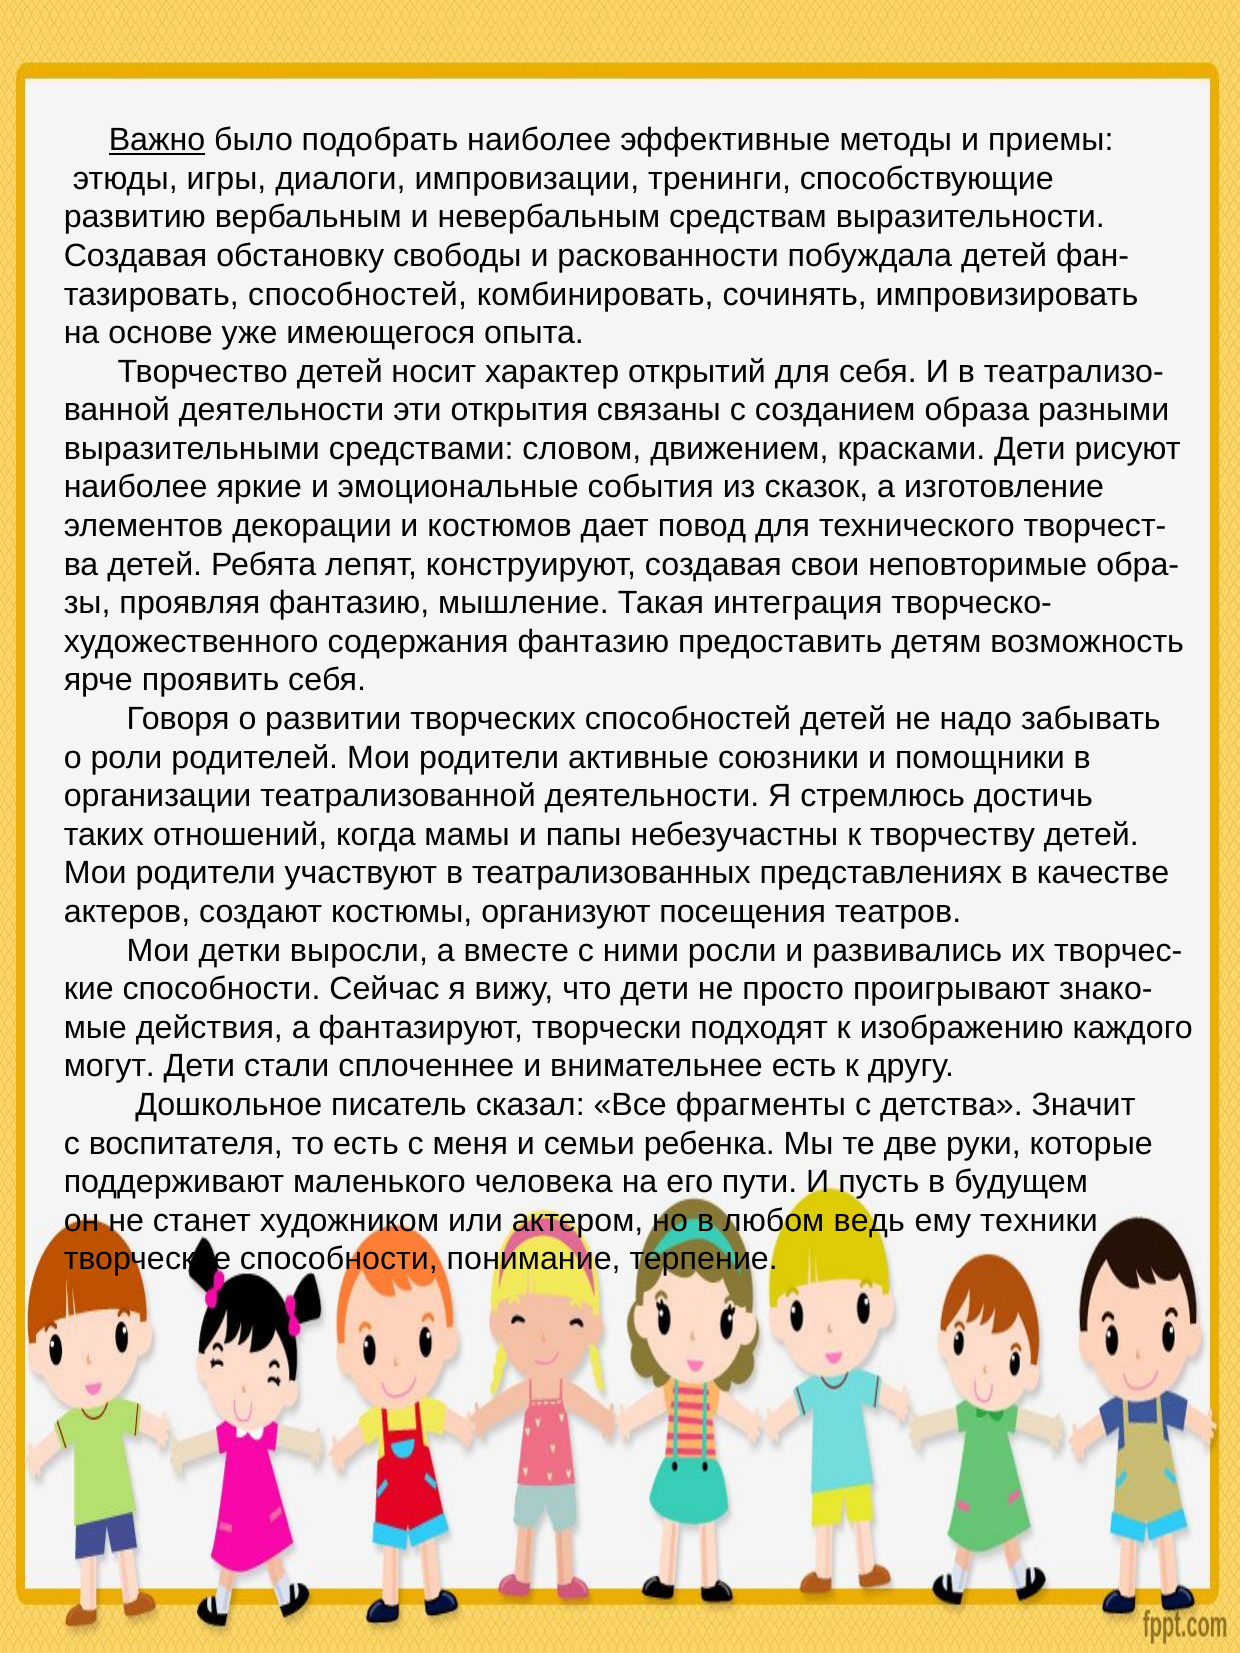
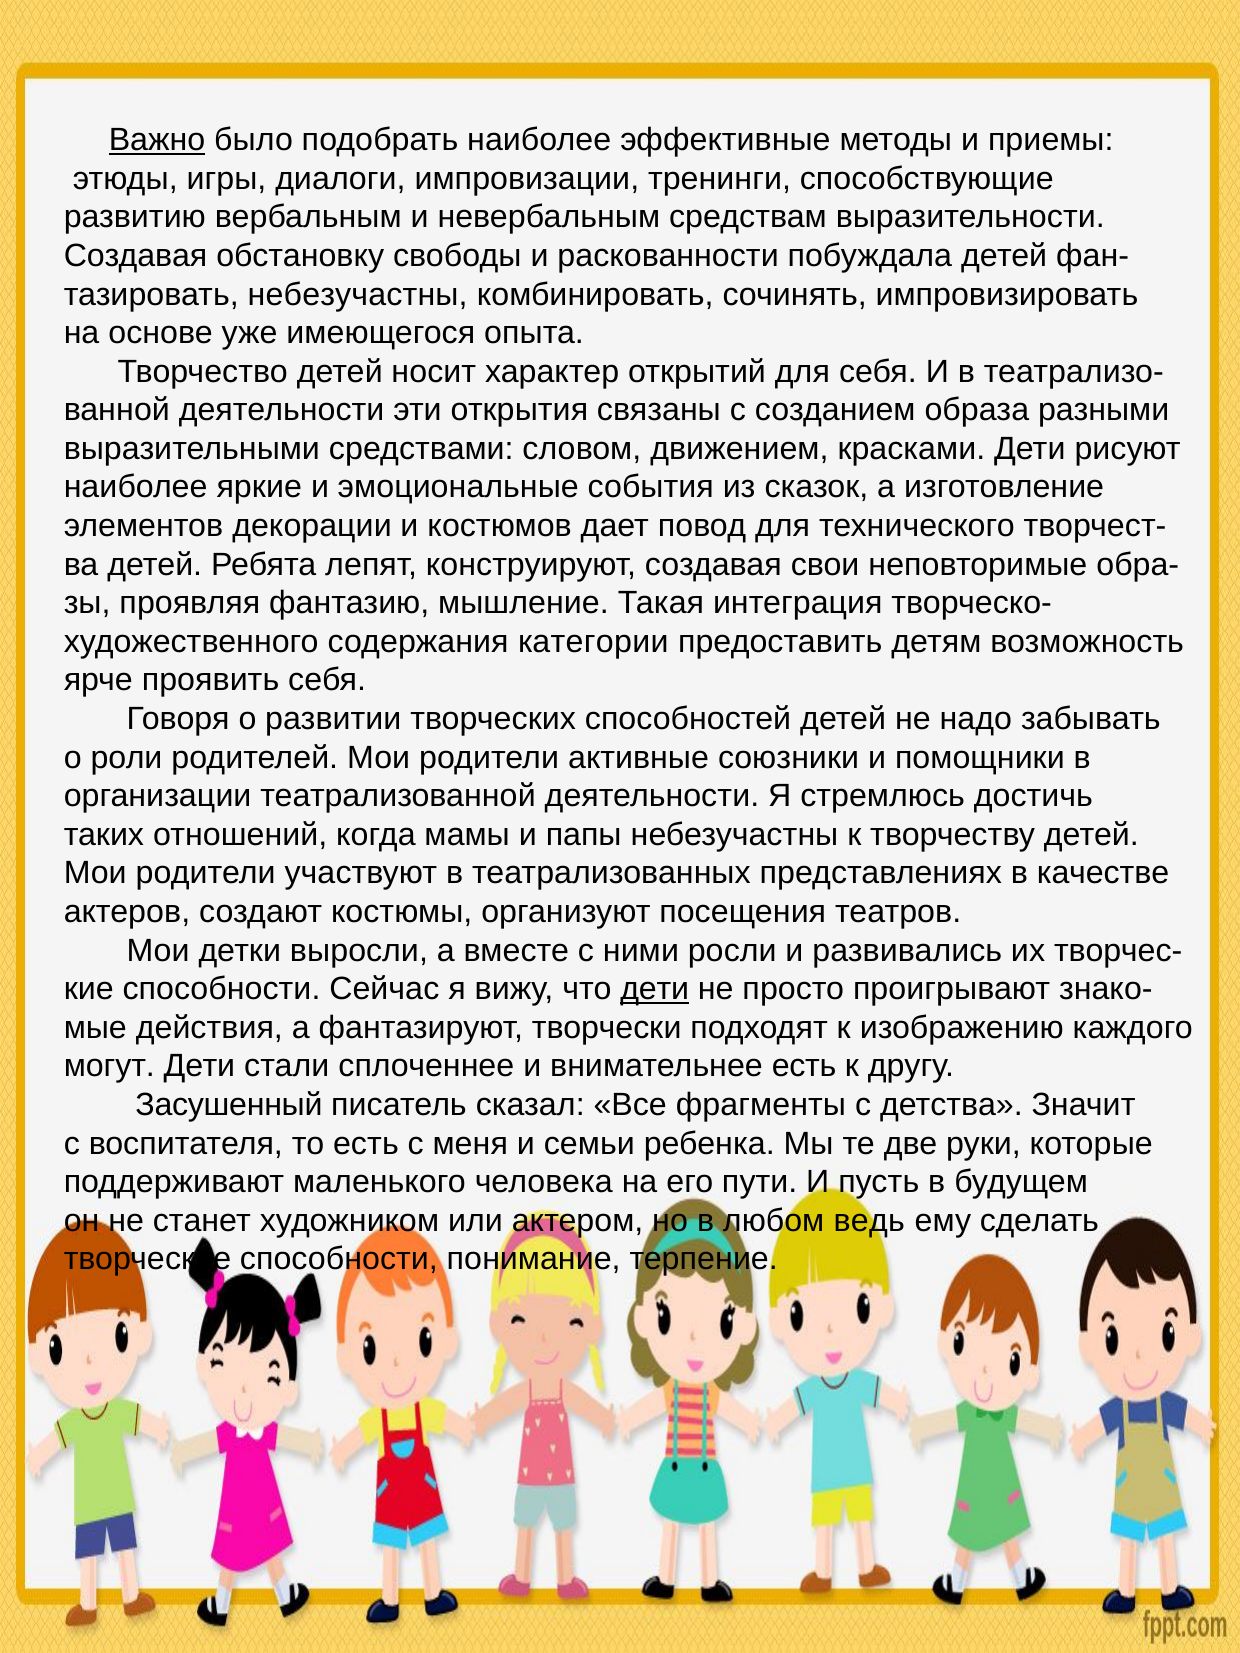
тазировать способностей: способностей -> небезучастны
содержания фантазию: фантазию -> категории
дети at (655, 989) underline: none -> present
Дошкольное: Дошкольное -> Засушенный
техники: техники -> сделать
